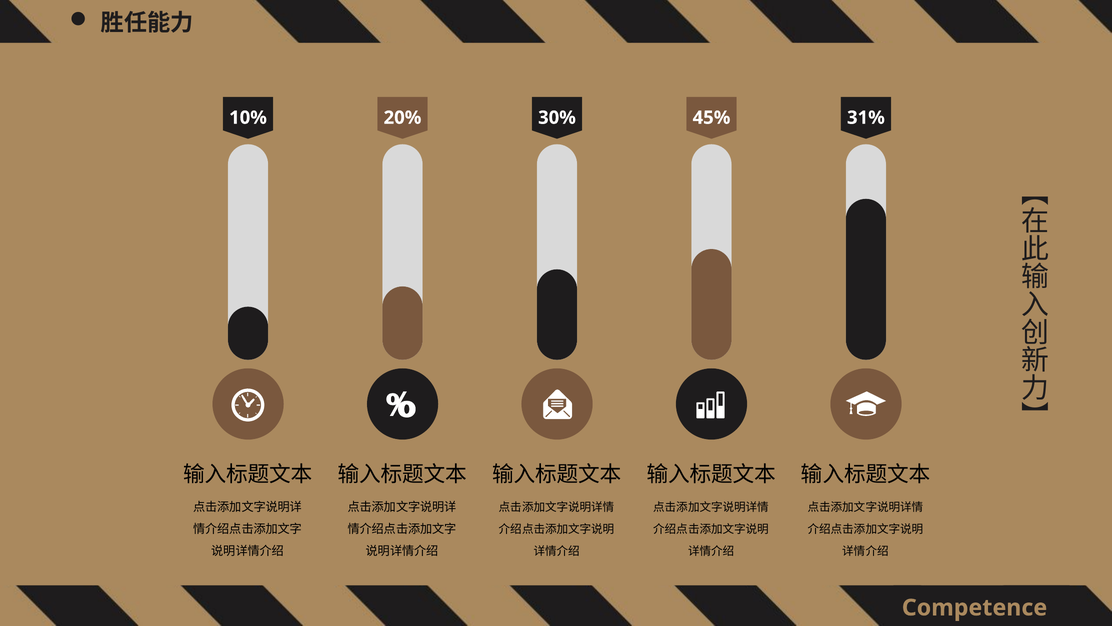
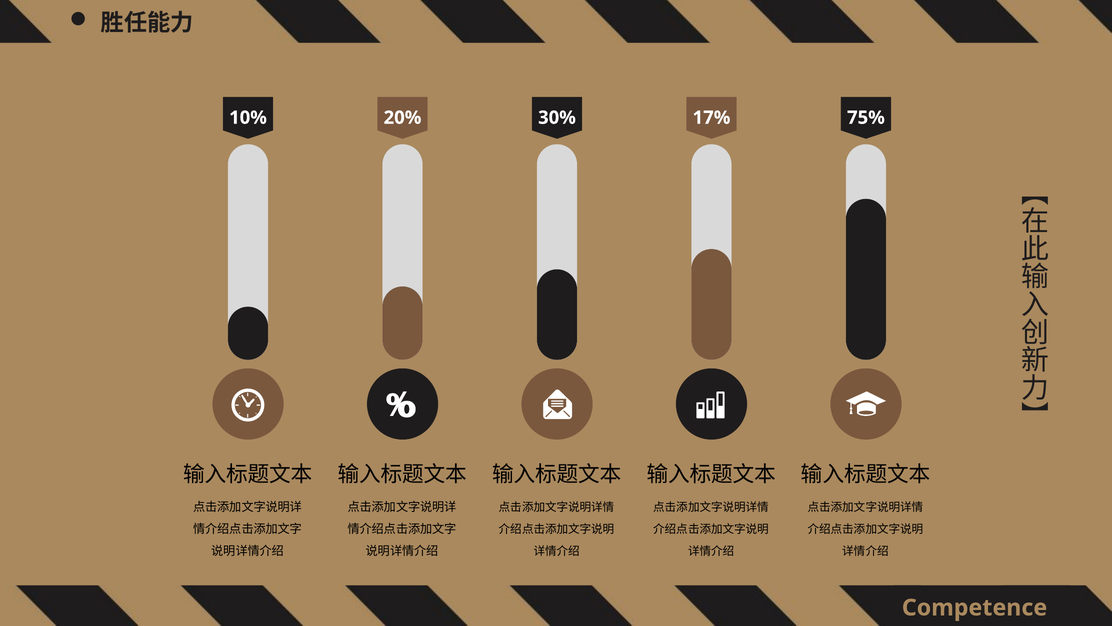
45%: 45% -> 17%
31%: 31% -> 75%
